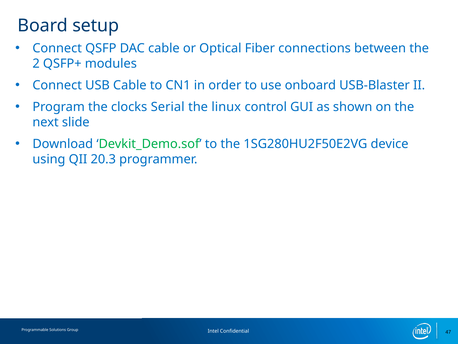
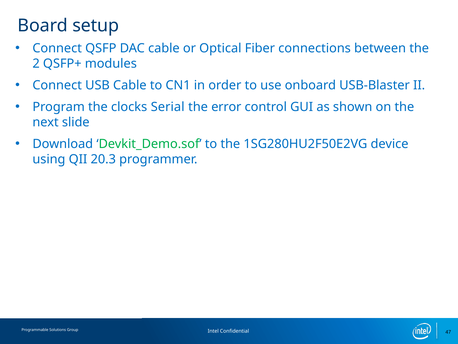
linux: linux -> error
